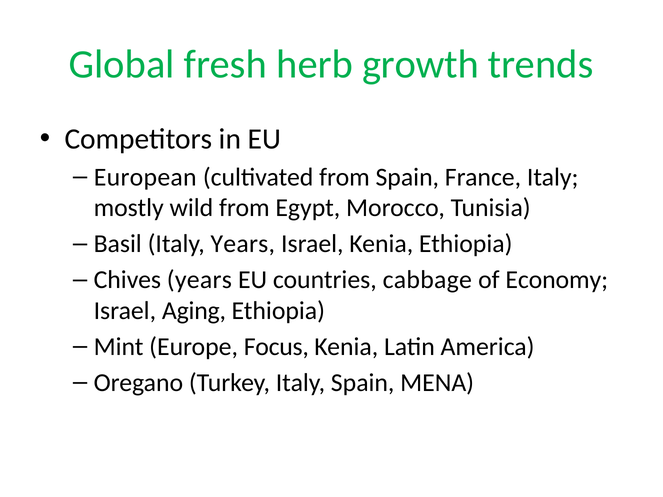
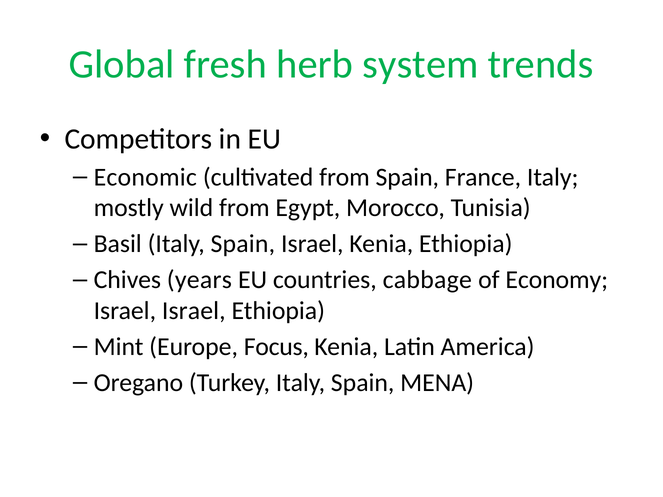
growth: growth -> system
European: European -> Economic
Basil Italy Years: Years -> Spain
Israel Aging: Aging -> Israel
